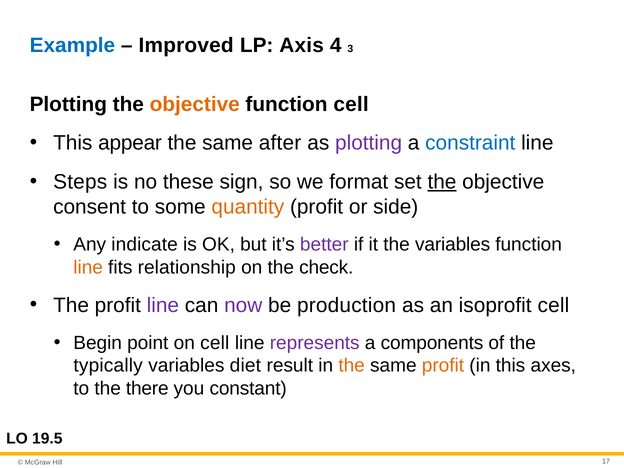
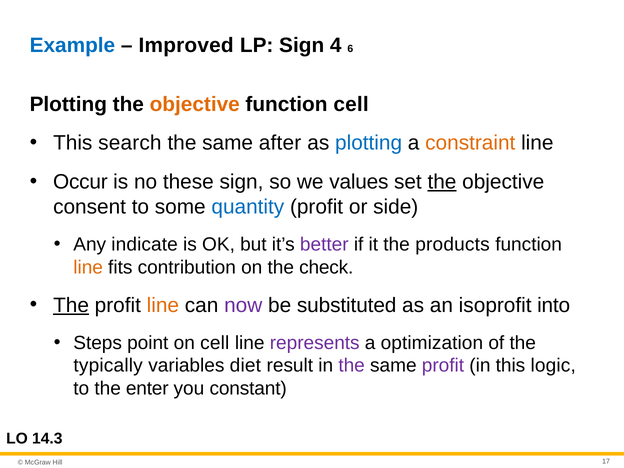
LP Axis: Axis -> Sign
3: 3 -> 6
appear: appear -> search
plotting at (369, 143) colour: purple -> blue
constraint colour: blue -> orange
Steps: Steps -> Occur
format: format -> values
quantity colour: orange -> blue
the variables: variables -> products
relationship: relationship -> contribution
The at (71, 305) underline: none -> present
line at (163, 305) colour: purple -> orange
production: production -> substituted
isoprofit cell: cell -> into
Begin: Begin -> Steps
components: components -> optimization
the at (352, 366) colour: orange -> purple
profit at (443, 366) colour: orange -> purple
axes: axes -> logic
there: there -> enter
19.5: 19.5 -> 14.3
